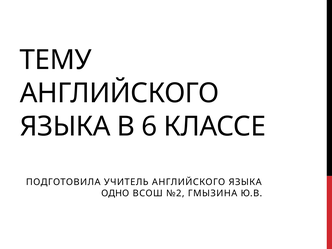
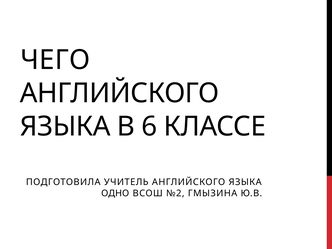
ТЕМУ: ТЕМУ -> ЧЕГО
